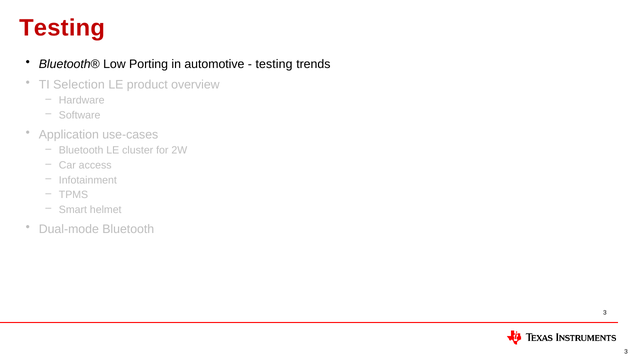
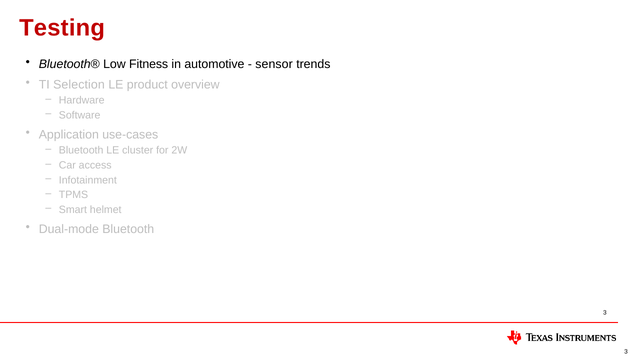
Porting: Porting -> Fitness
testing at (274, 64): testing -> sensor
